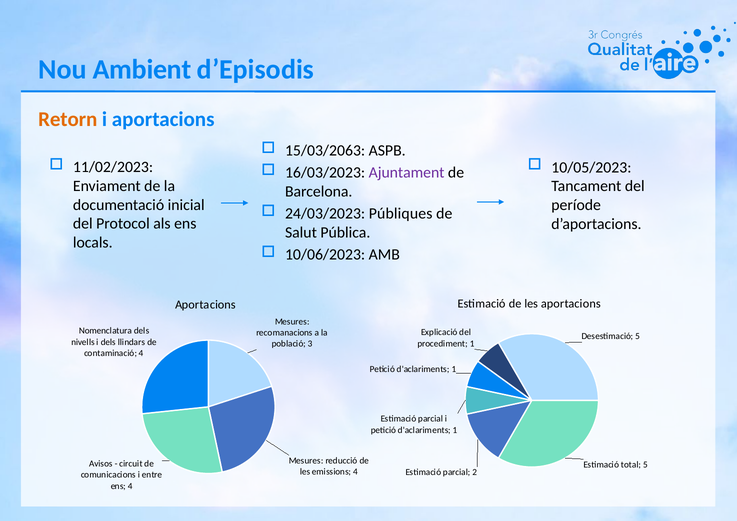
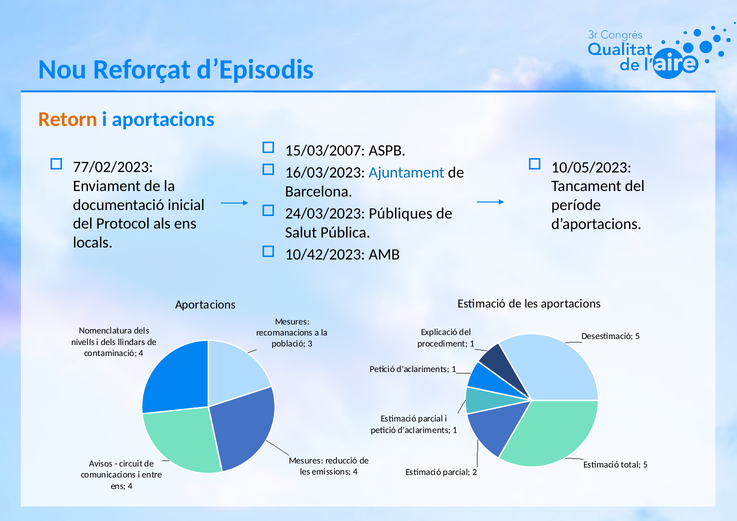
Ambient: Ambient -> Reforçat
15/03/2063: 15/03/2063 -> 15/03/2007
11/02/2023: 11/02/2023 -> 77/02/2023
Ajuntament colour: purple -> blue
10/06/2023: 10/06/2023 -> 10/42/2023
